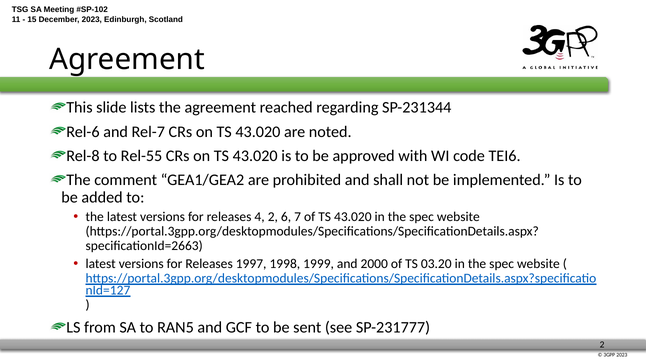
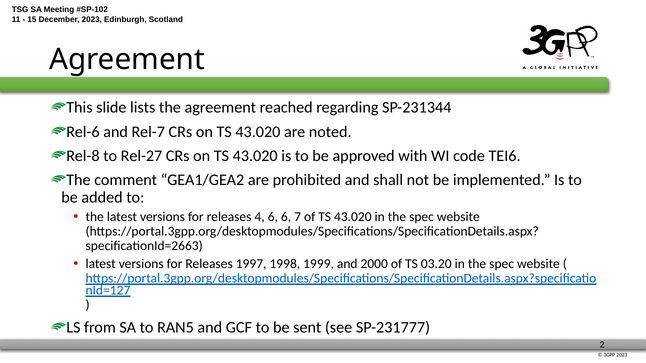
Rel-55: Rel-55 -> Rel-27
4 2: 2 -> 6
